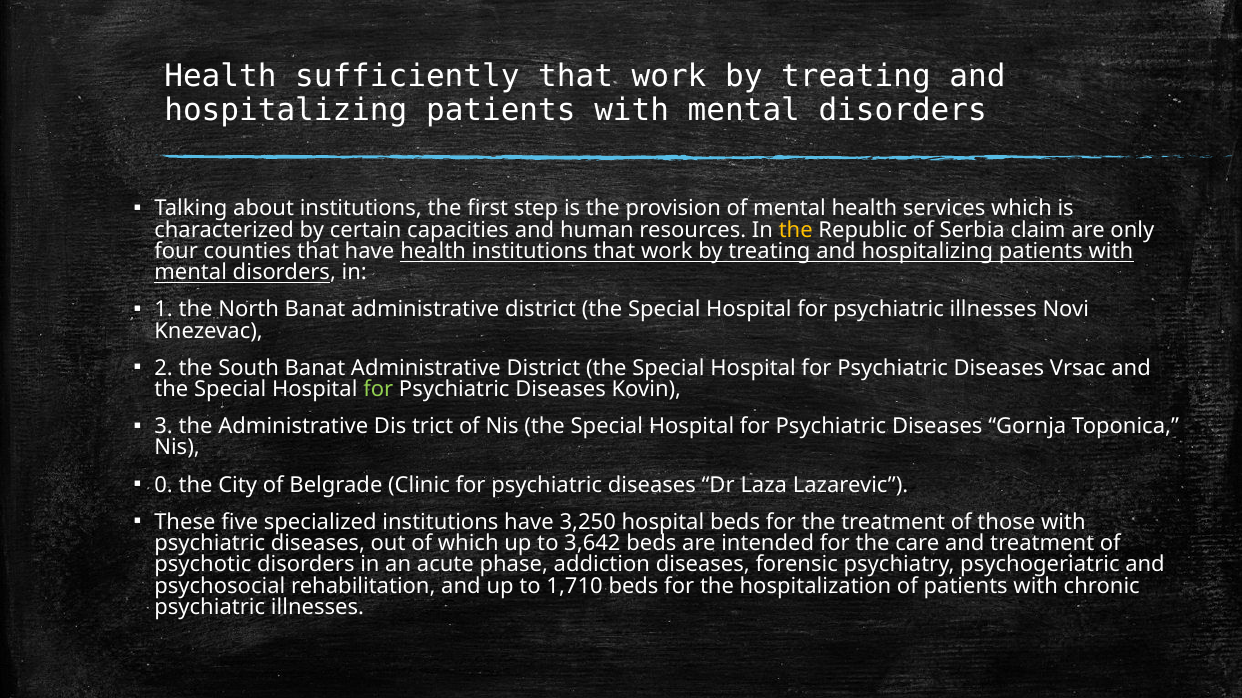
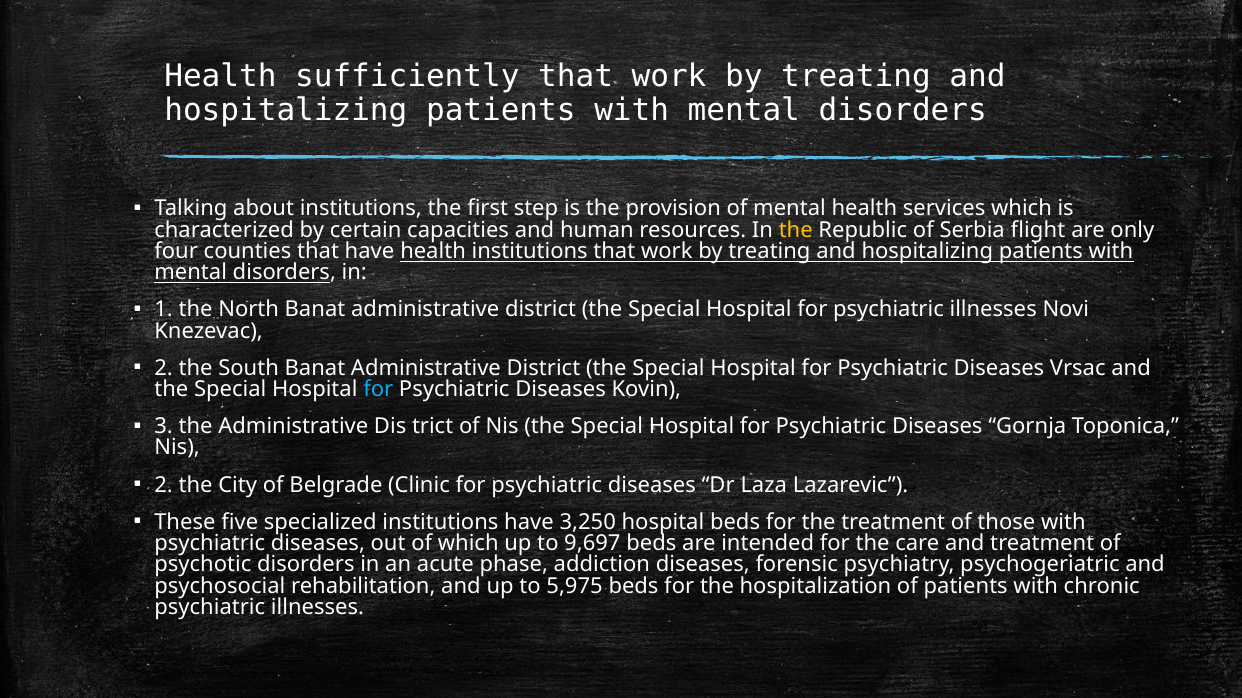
claim: claim -> flight
for at (378, 390) colour: light green -> light blue
0 at (164, 485): 0 -> 2
3,642: 3,642 -> 9,697
1,710: 1,710 -> 5,975
